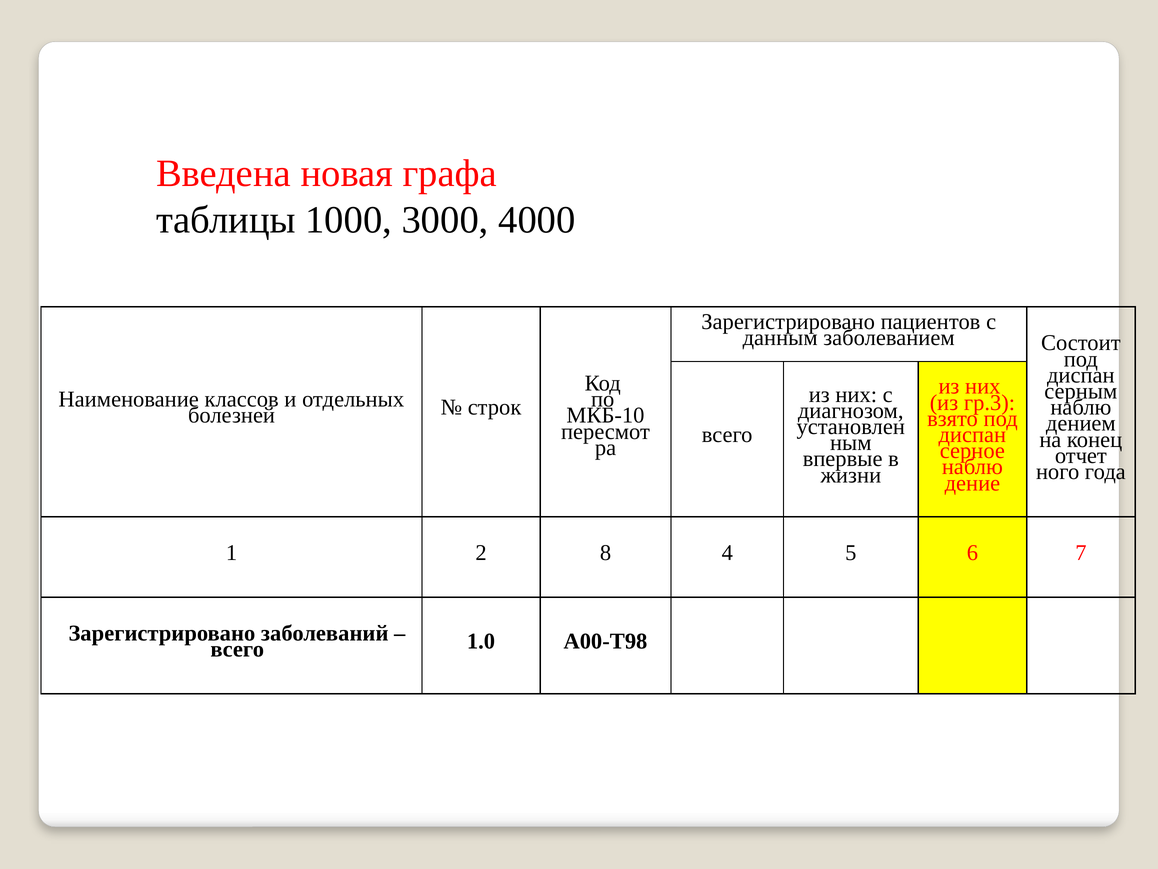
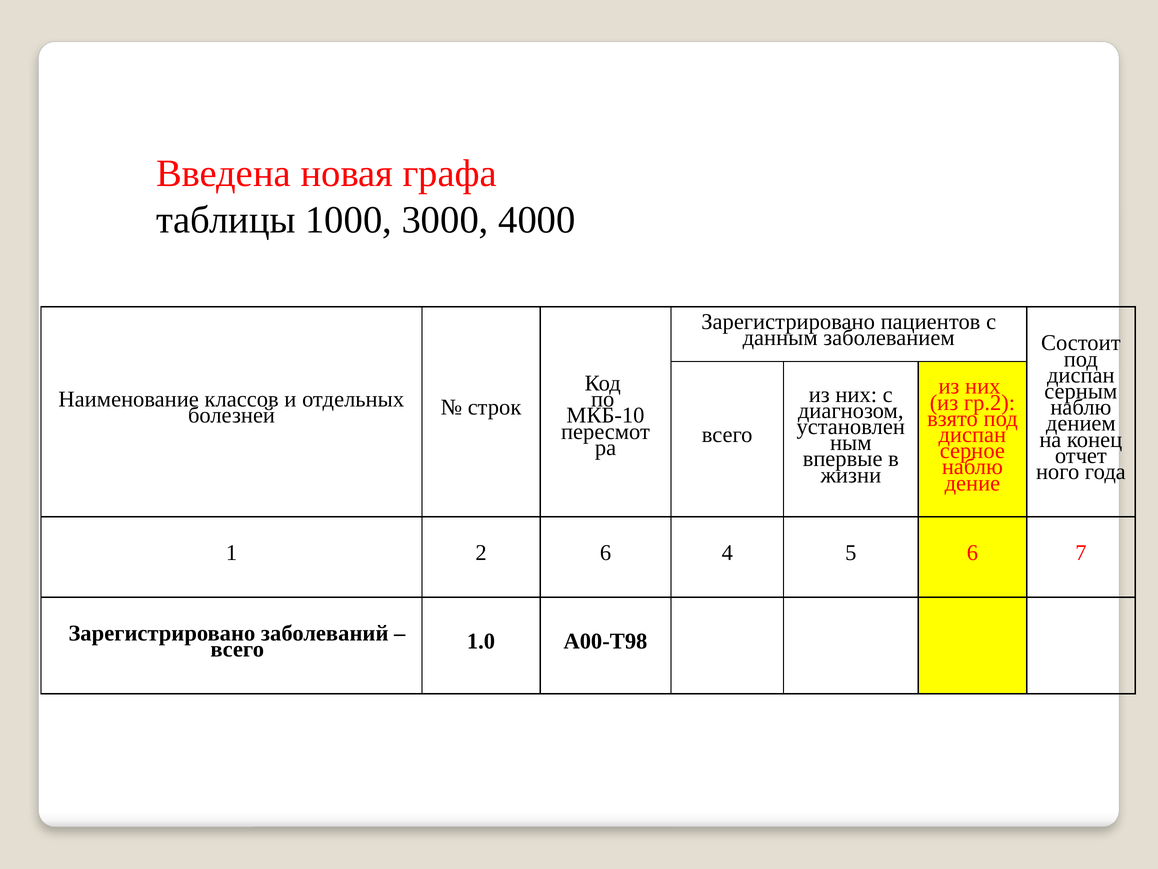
гр.3: гр.3 -> гр.2
2 8: 8 -> 6
